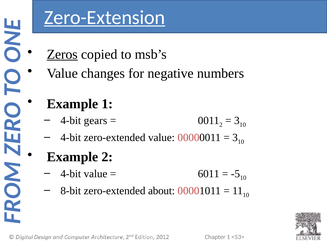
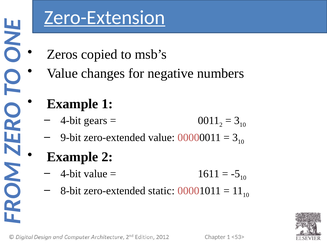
Zeros underline: present -> none
4-bit at (71, 138): 4-bit -> 9-bit
6011: 6011 -> 1611
about: about -> static
